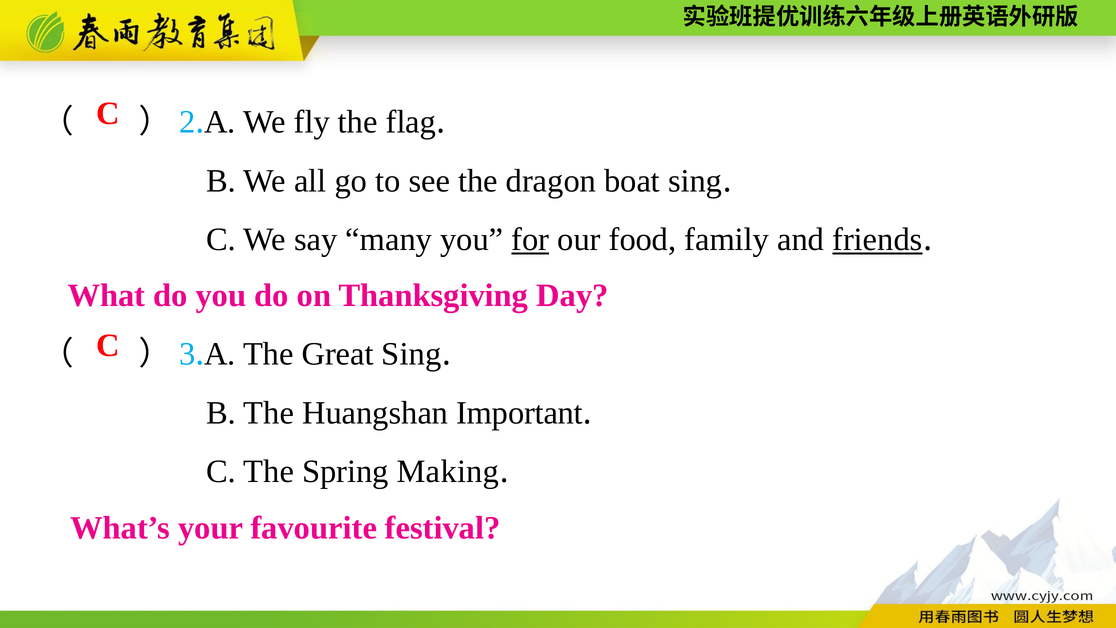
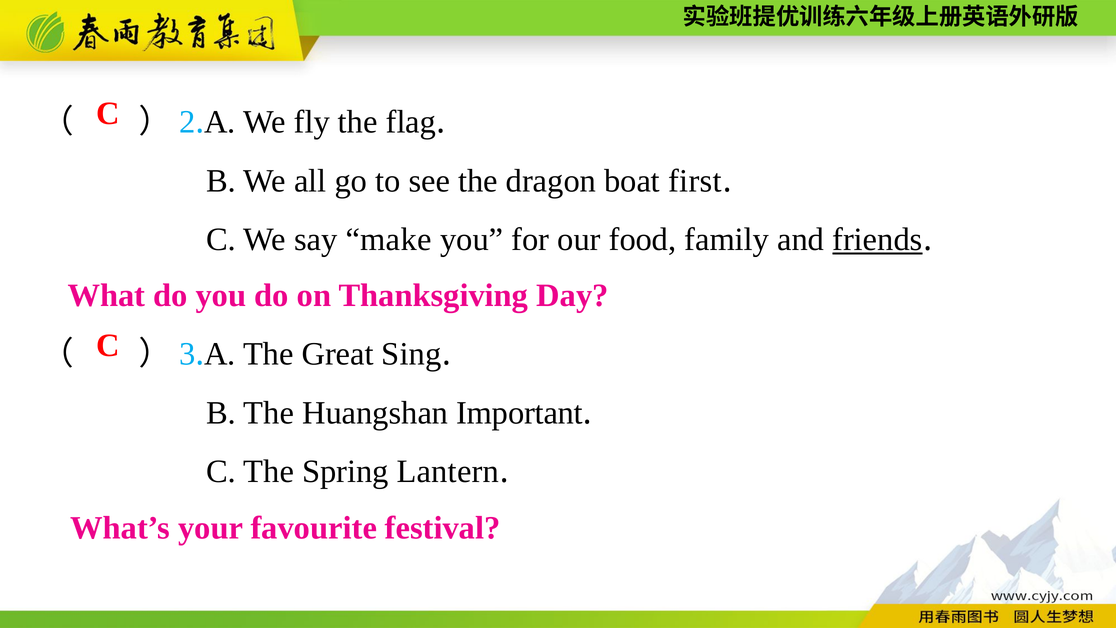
boat sing: sing -> first
many: many -> make
for underline: present -> none
Making: Making -> Lantern
